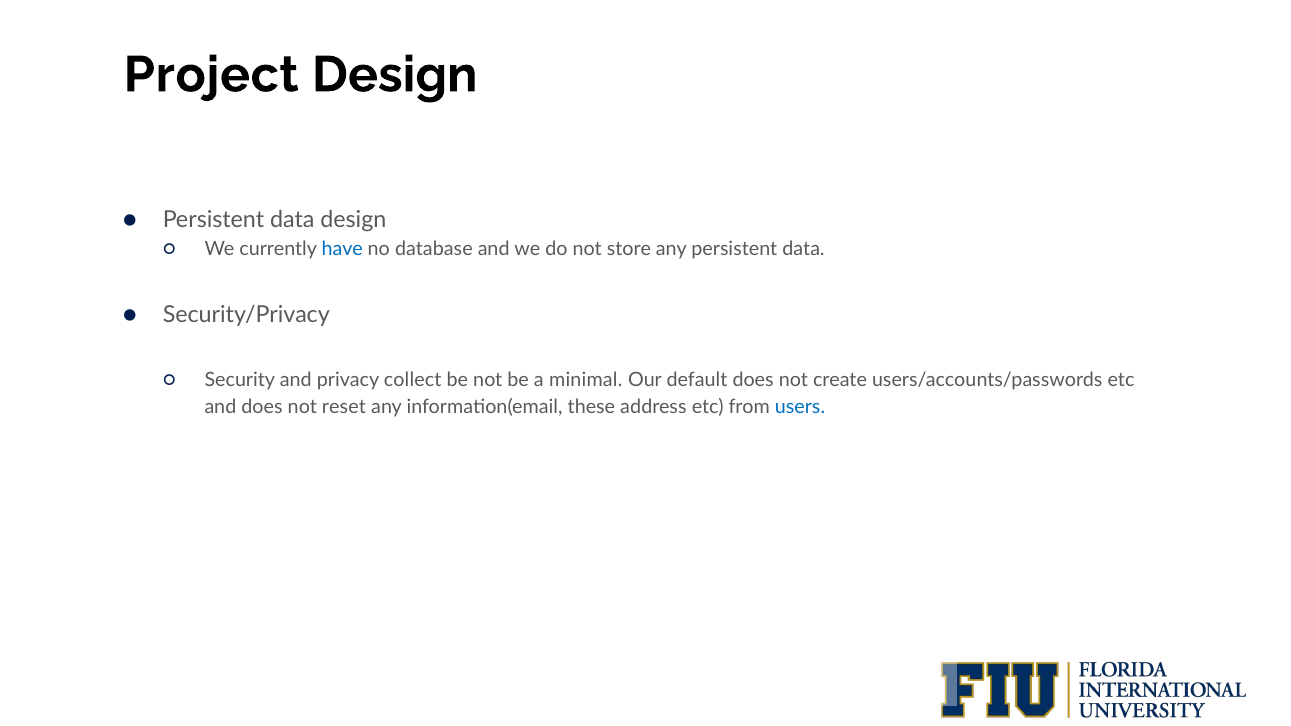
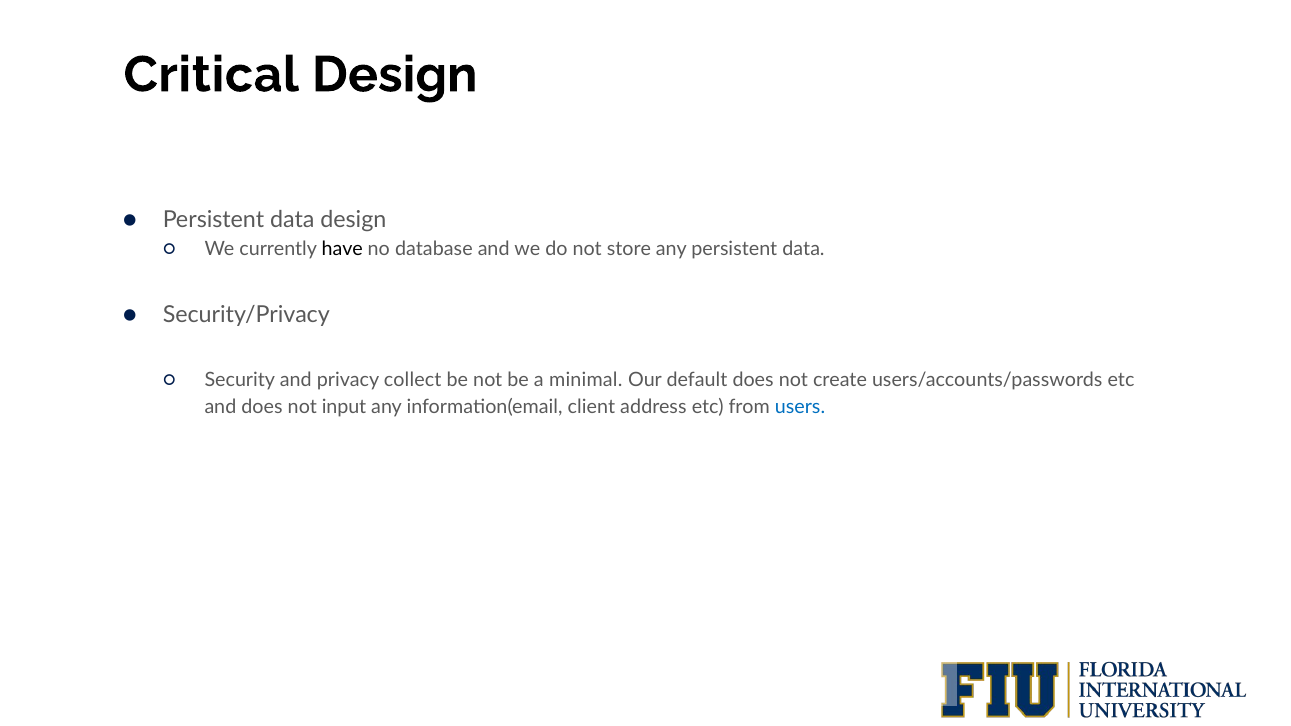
Project: Project -> Critical
have colour: blue -> black
reset: reset -> input
these: these -> client
